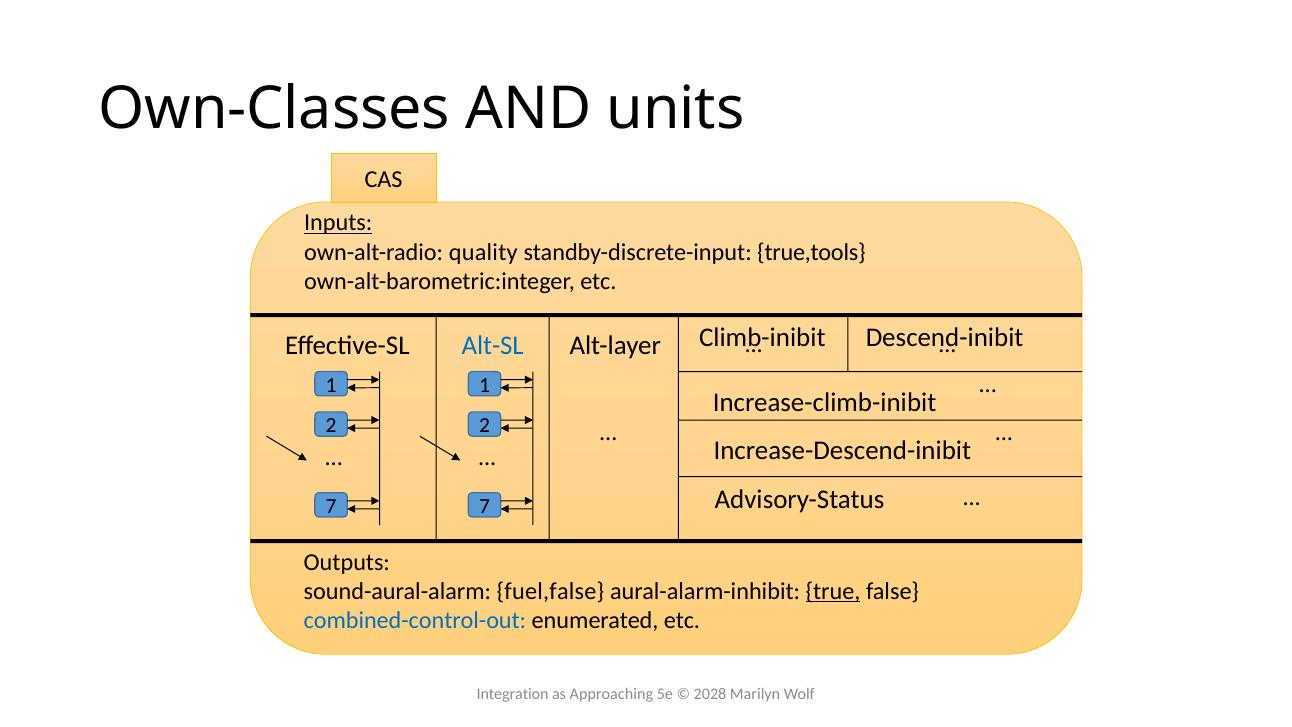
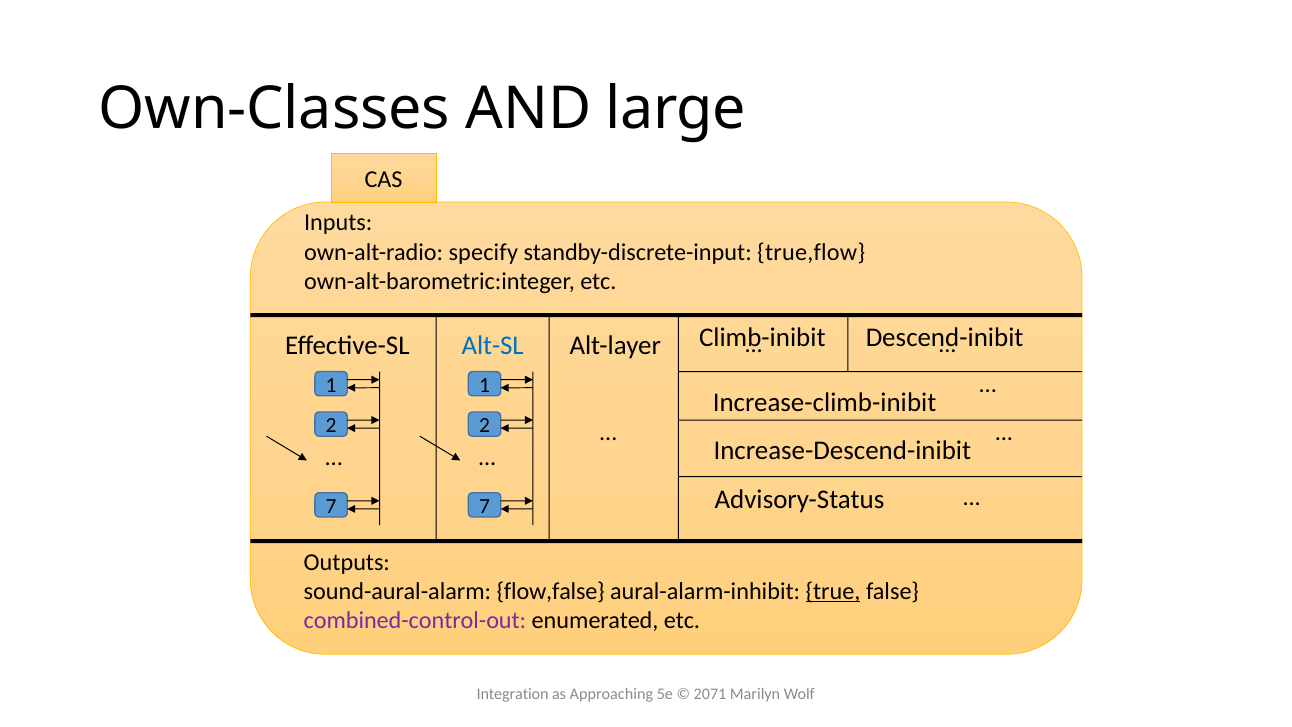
units: units -> large
Inputs underline: present -> none
quality: quality -> specify
true,tools: true,tools -> true,flow
fuel,false: fuel,false -> flow,false
combined-control-out colour: blue -> purple
2028: 2028 -> 2071
